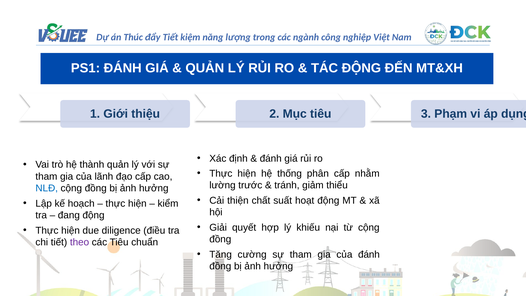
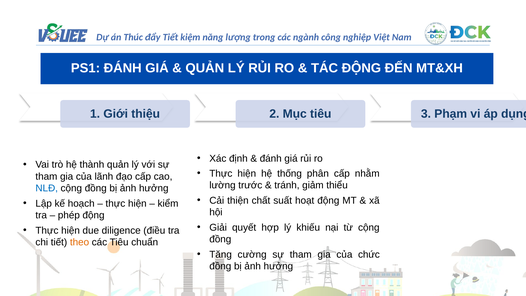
đang: đang -> phép
theo colour: purple -> orange
của đánh: đánh -> chức
